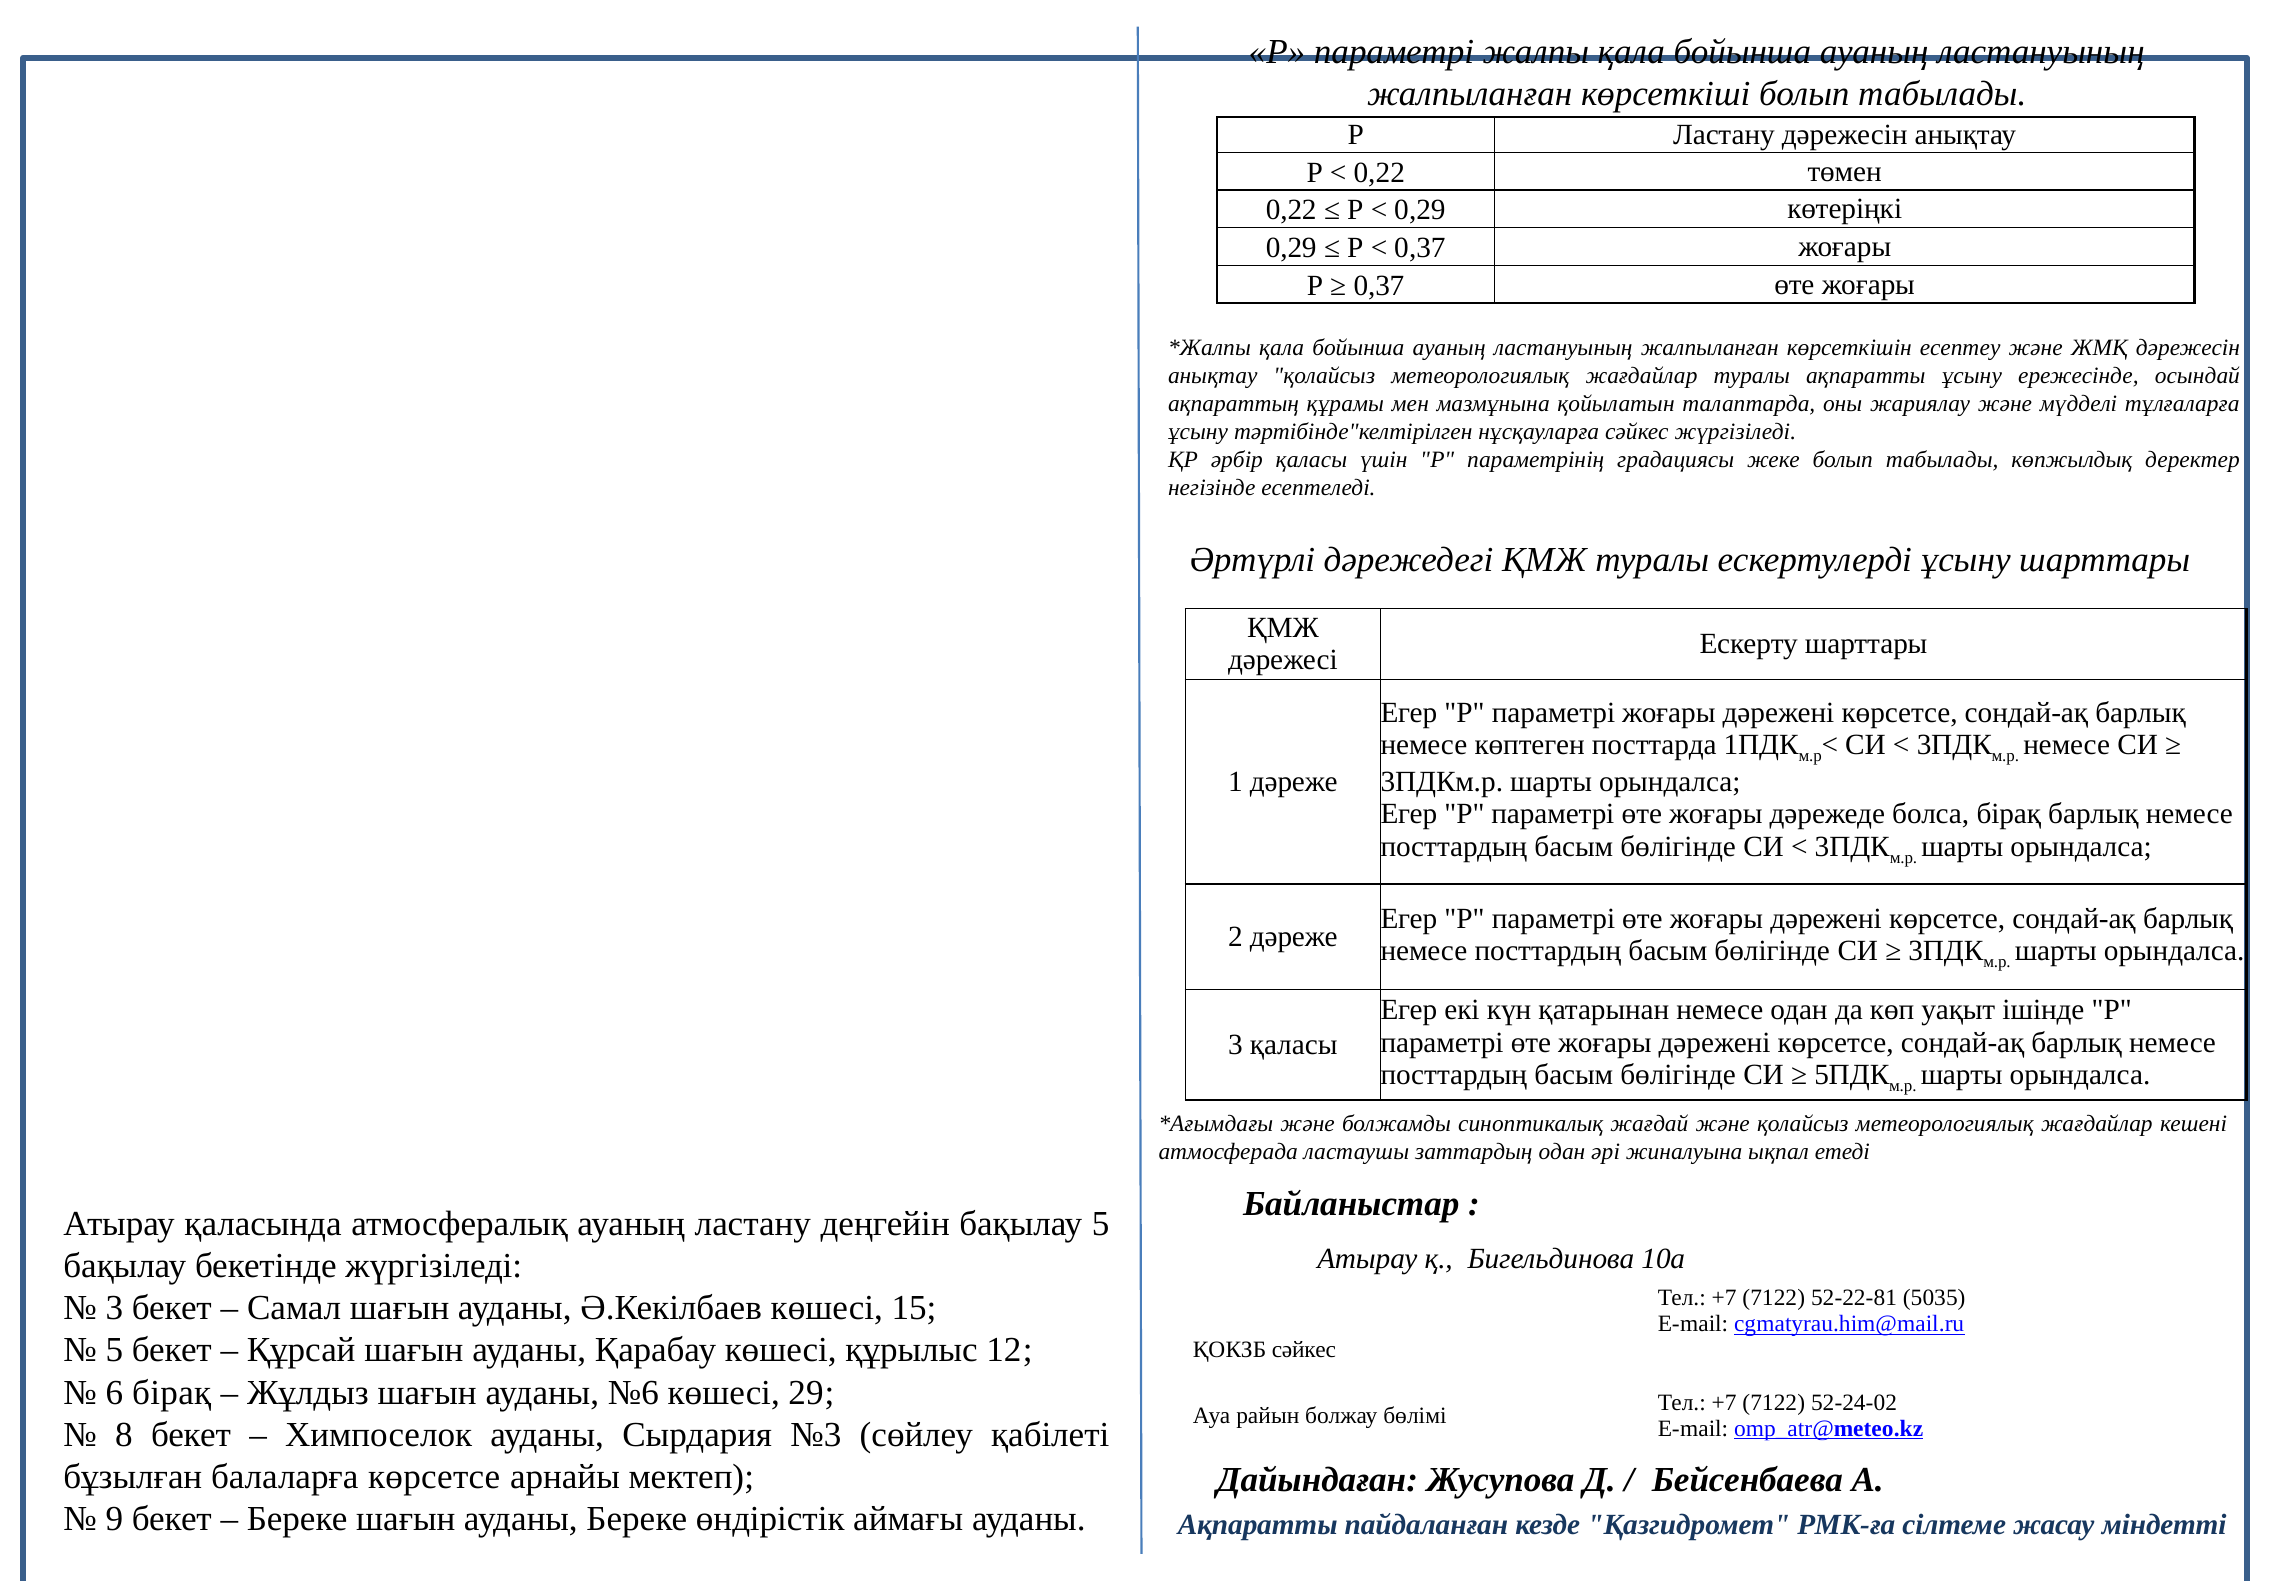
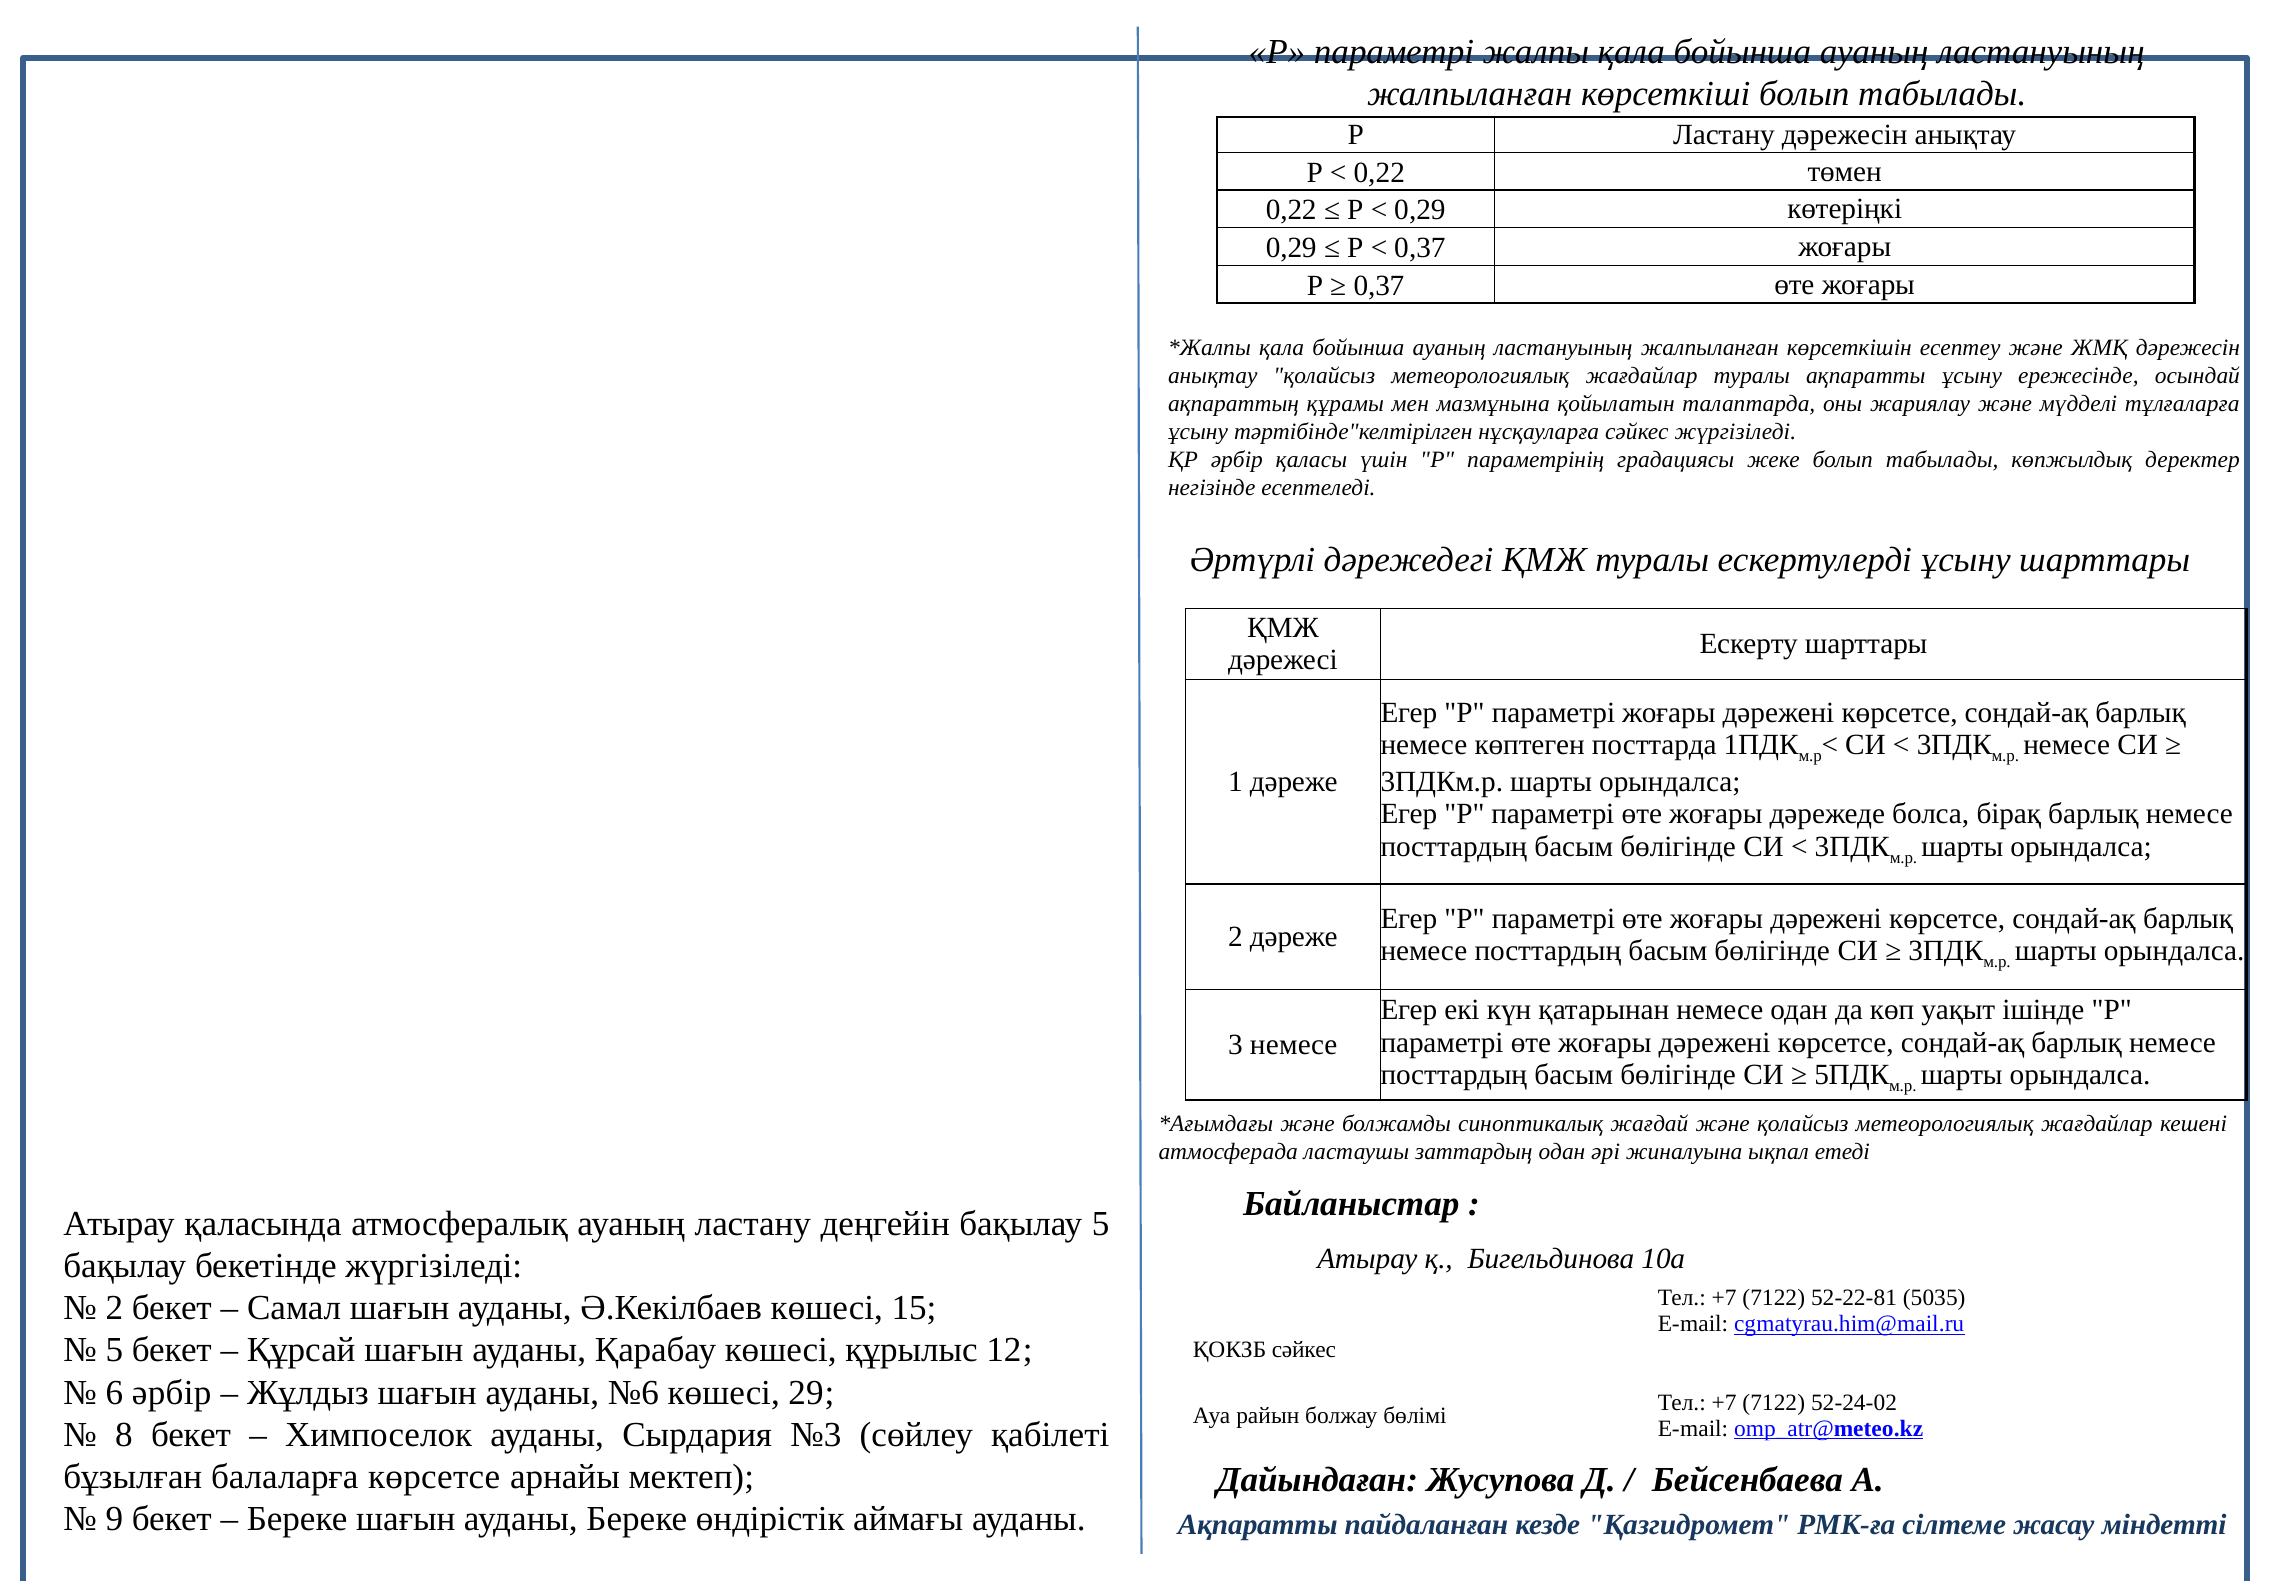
3 қаласы: қаласы -> немесе
3 at (114, 1308): 3 -> 2
6 бірақ: бірақ -> әрбір
